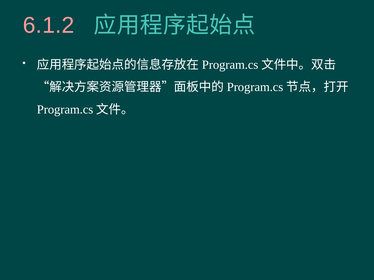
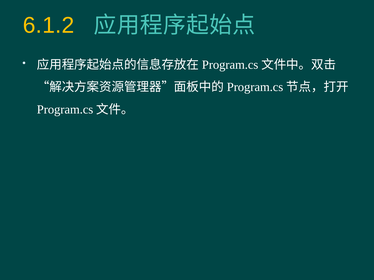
6.1.2 colour: pink -> yellow
